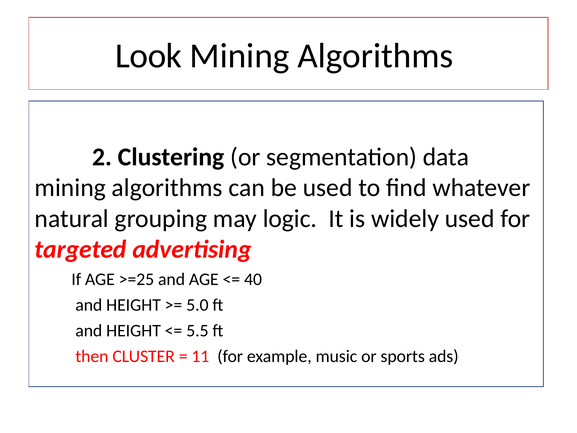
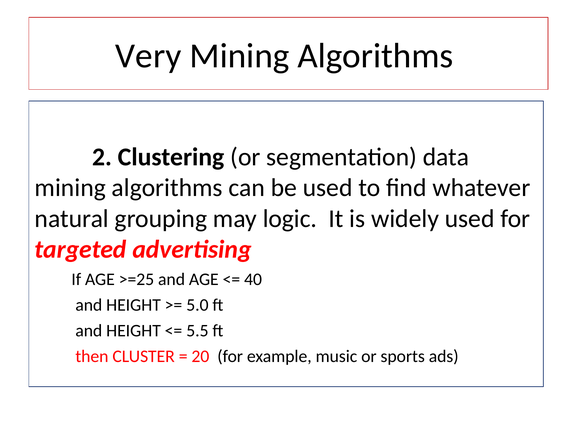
Look: Look -> Very
11: 11 -> 20
